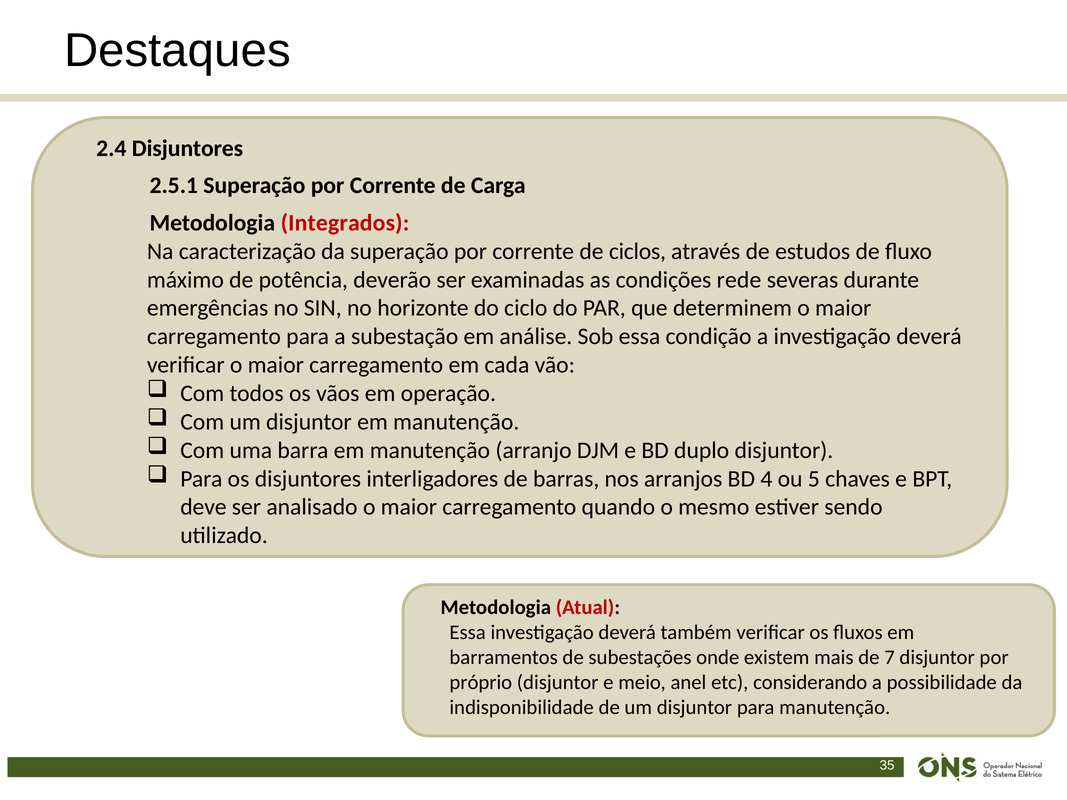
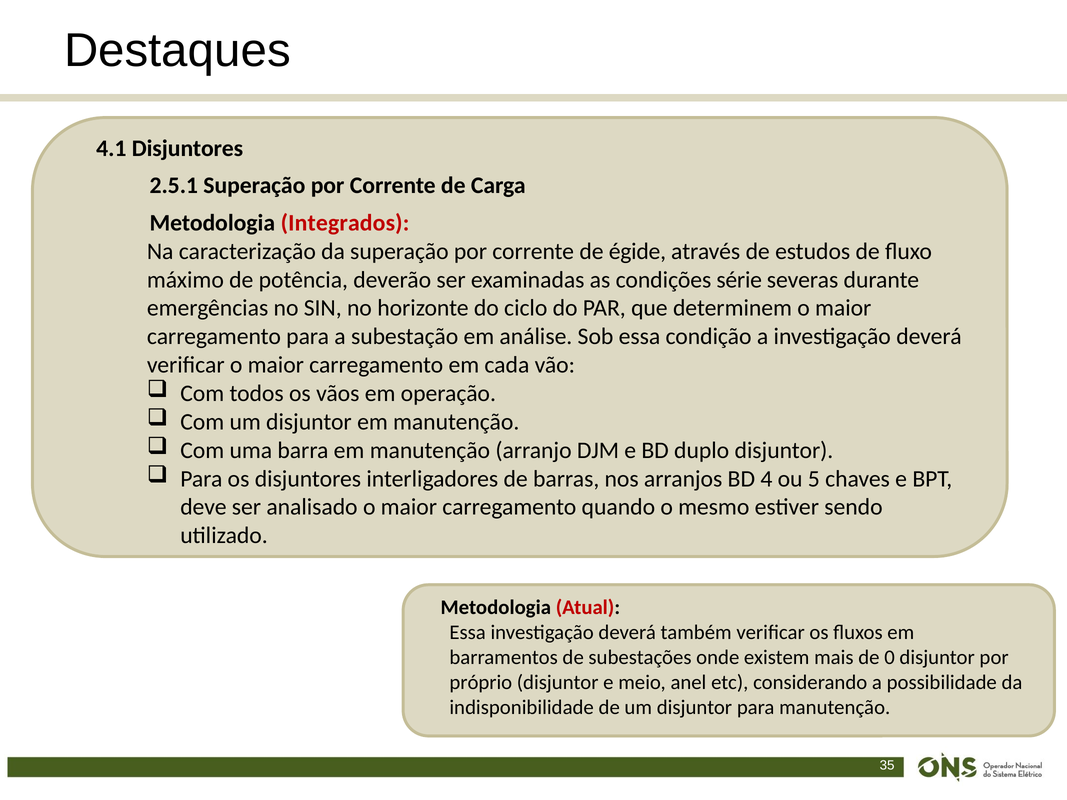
2.4: 2.4 -> 4.1
ciclos: ciclos -> égide
rede: rede -> série
7: 7 -> 0
